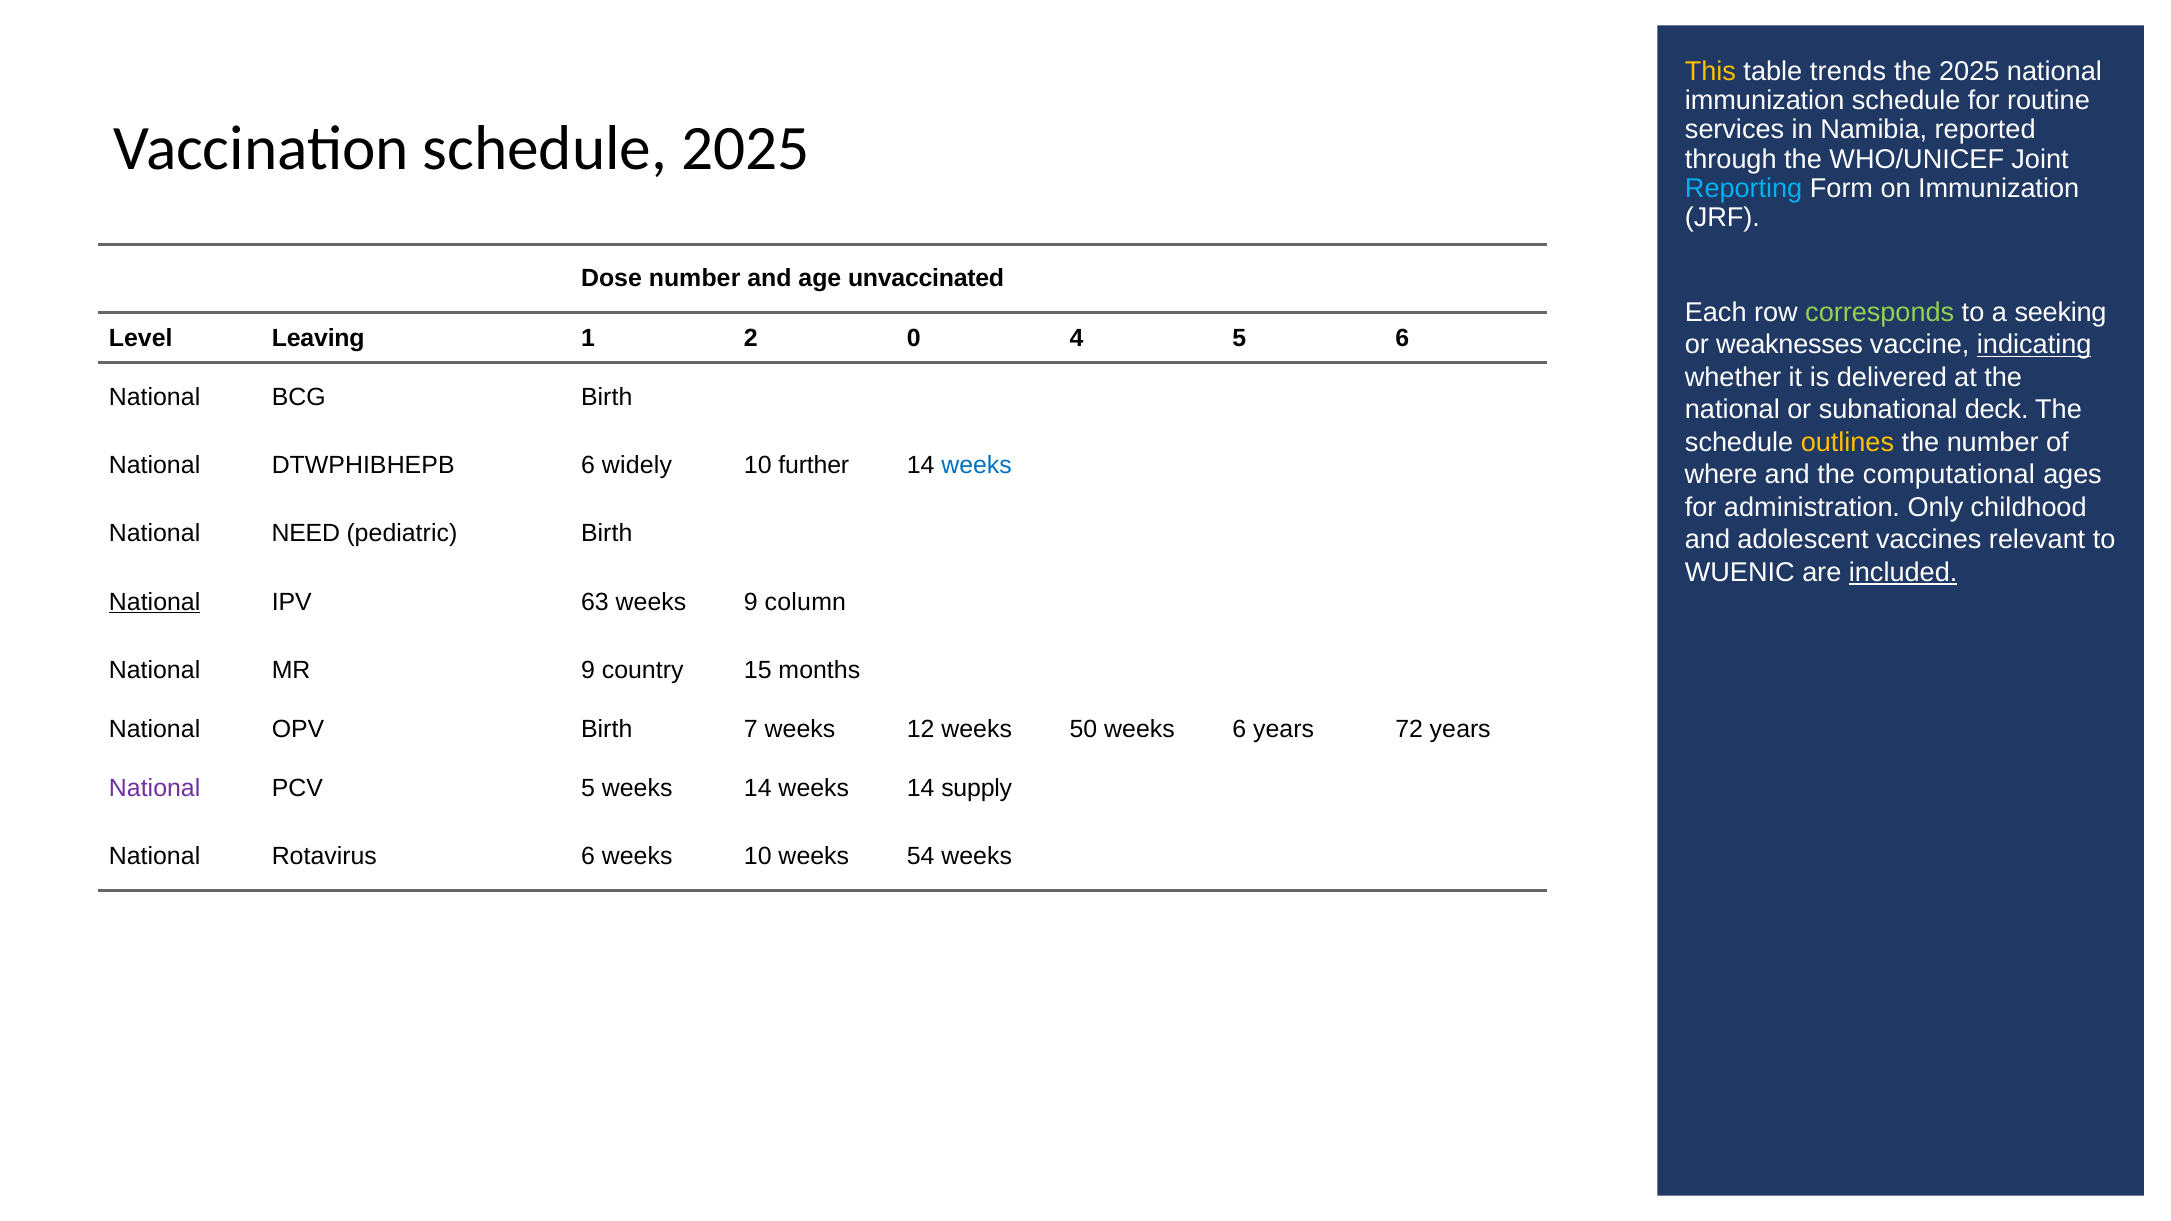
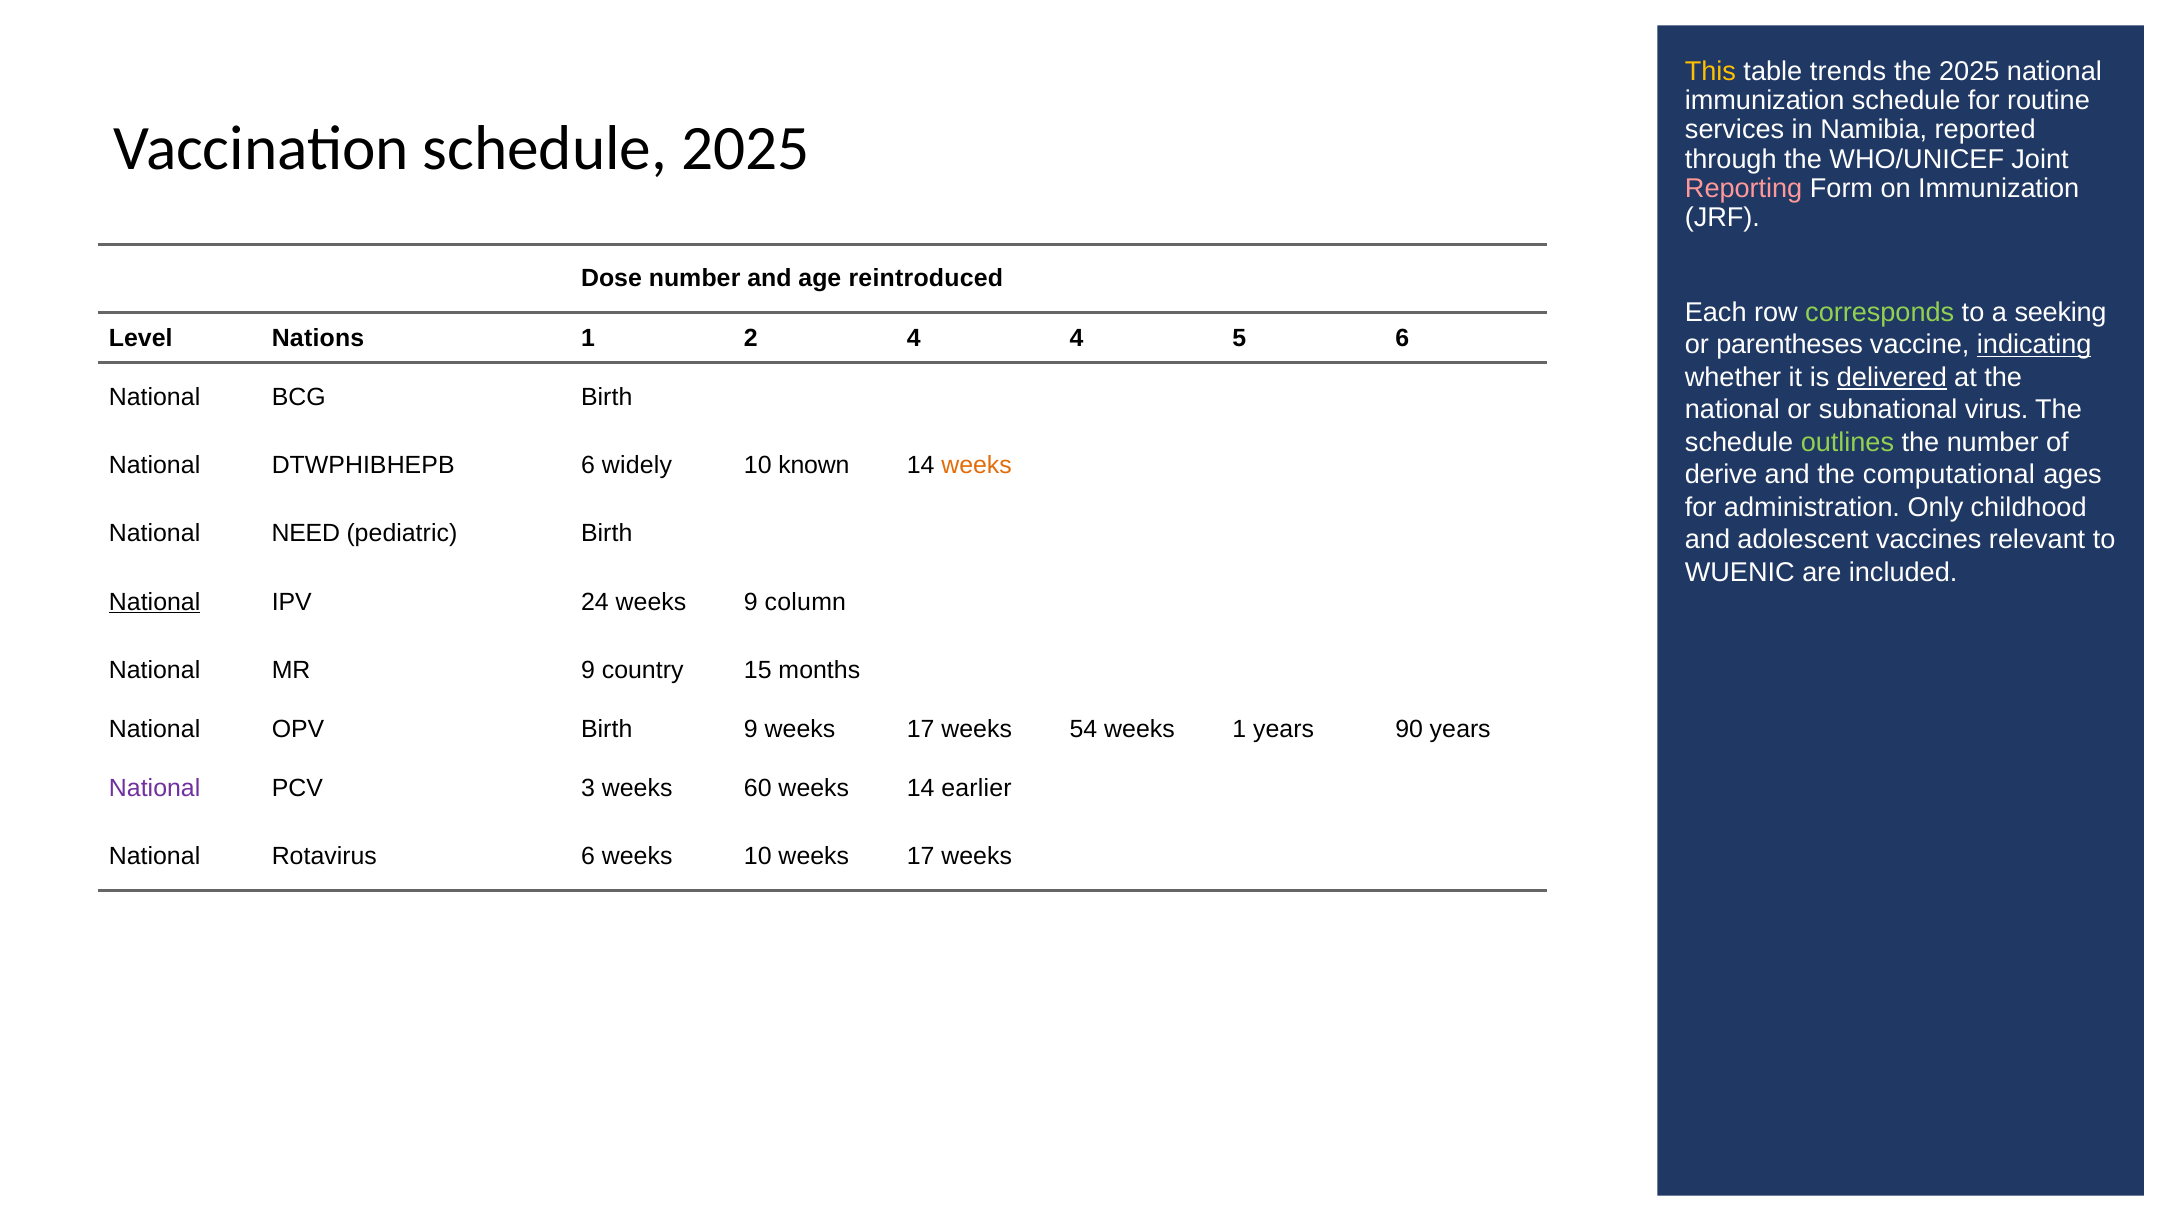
Reporting colour: light blue -> pink
unvaccinated: unvaccinated -> reintroduced
Leaving: Leaving -> Nations
2 0: 0 -> 4
weaknesses: weaknesses -> parentheses
delivered underline: none -> present
deck: deck -> virus
outlines colour: yellow -> light green
further: further -> known
weeks at (977, 466) colour: blue -> orange
where: where -> derive
included underline: present -> none
63: 63 -> 24
Birth 7: 7 -> 9
12 at (921, 729): 12 -> 17
50: 50 -> 54
weeks 6: 6 -> 1
72: 72 -> 90
PCV 5: 5 -> 3
14 at (758, 789): 14 -> 60
supply: supply -> earlier
10 weeks 54: 54 -> 17
